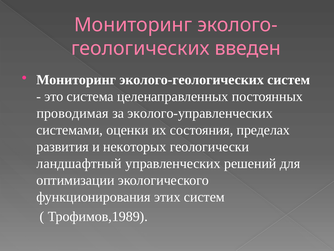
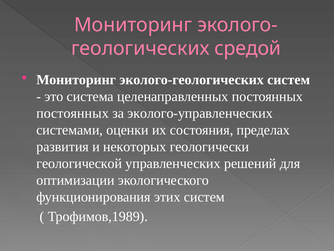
введен: введен -> средой
проводимая at (73, 113): проводимая -> постоянных
ландшафтный: ландшафтный -> геологической
